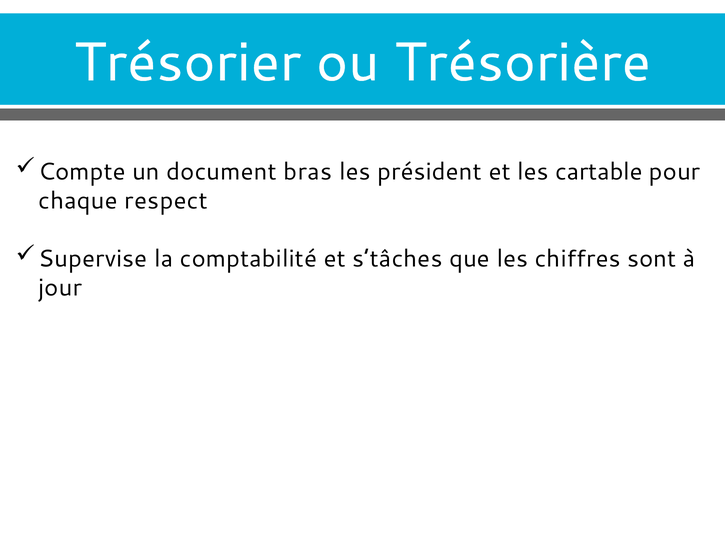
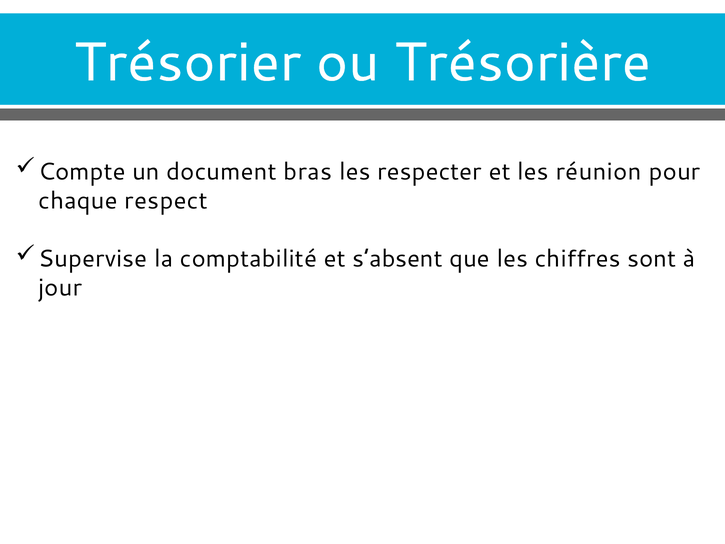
président: président -> respecter
cartable: cartable -> réunion
s’tâches: s’tâches -> s’absent
